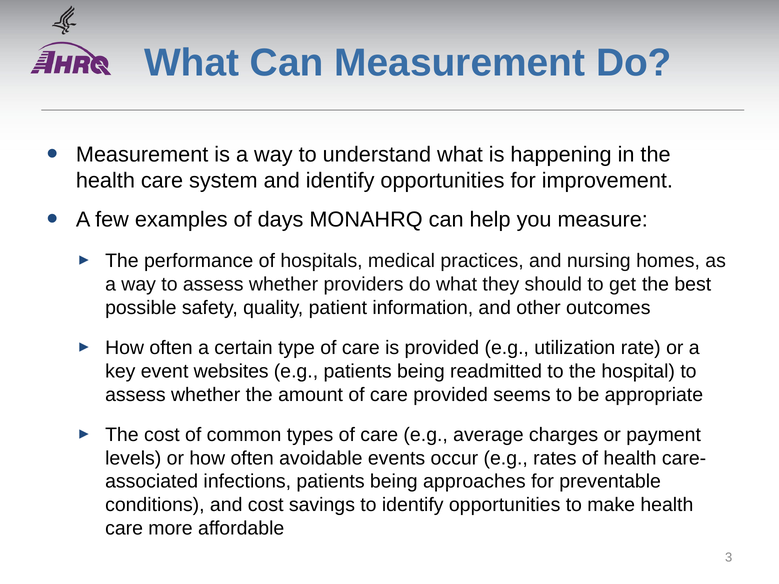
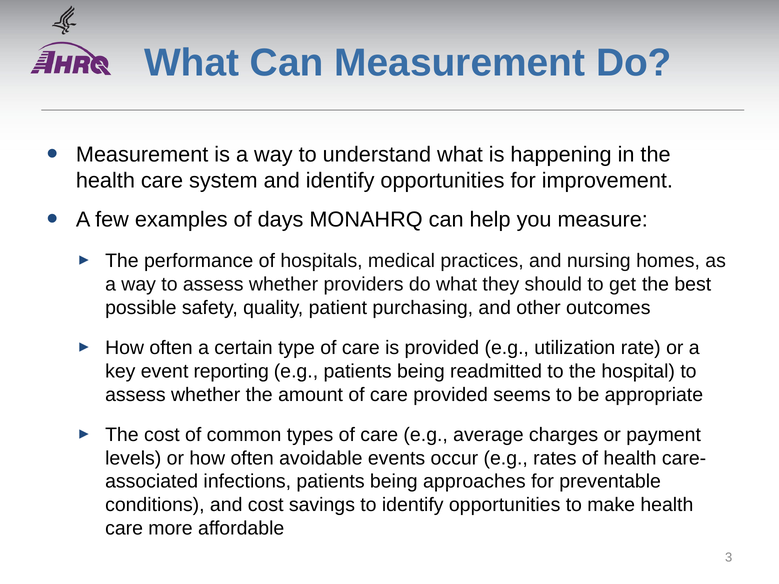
information: information -> purchasing
websites: websites -> reporting
